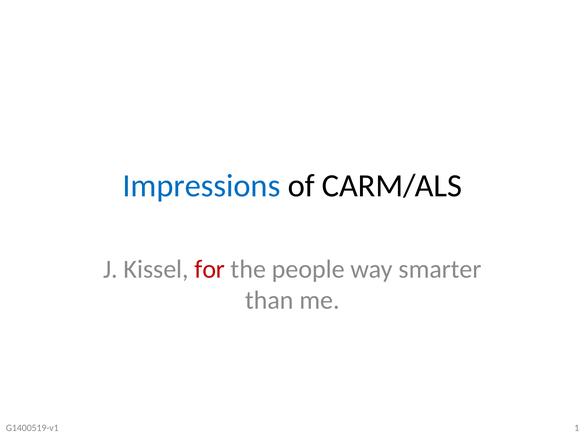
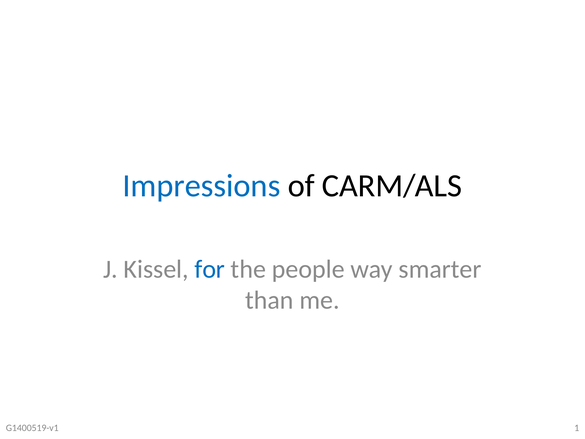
for colour: red -> blue
